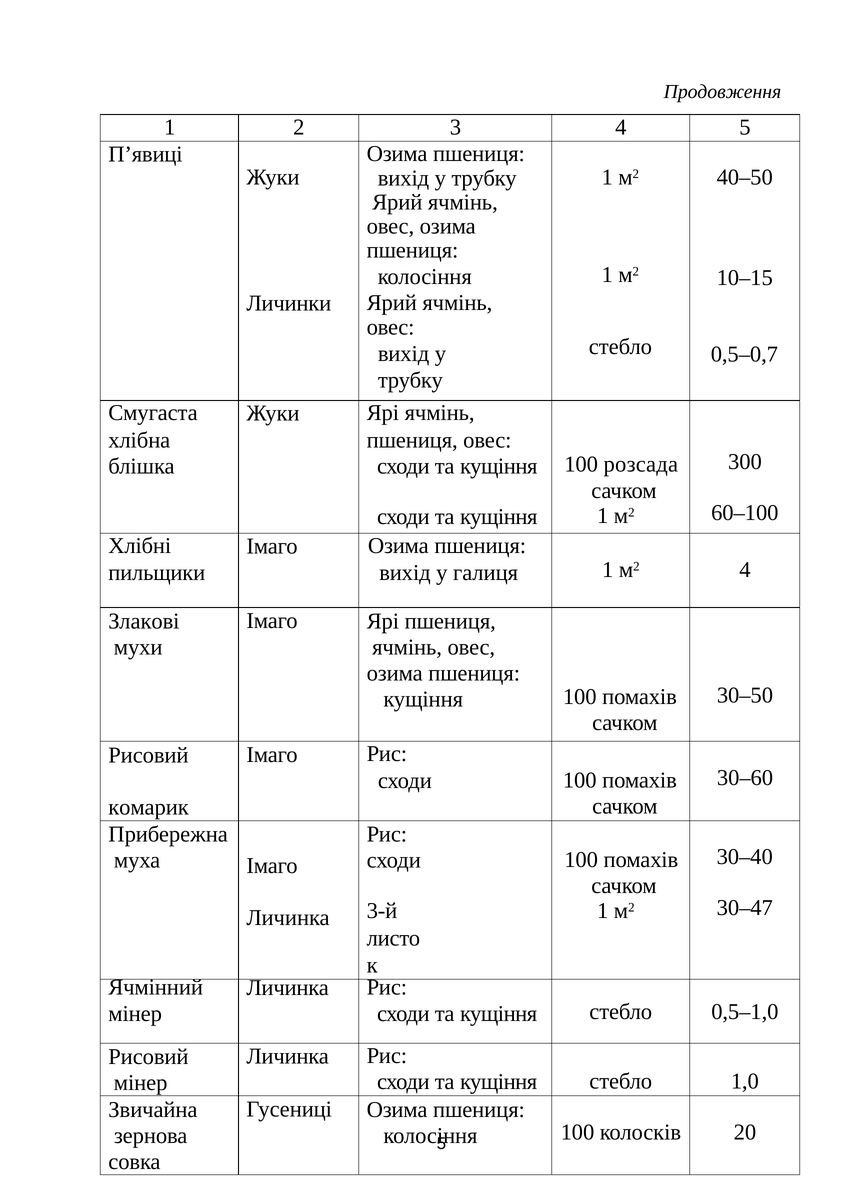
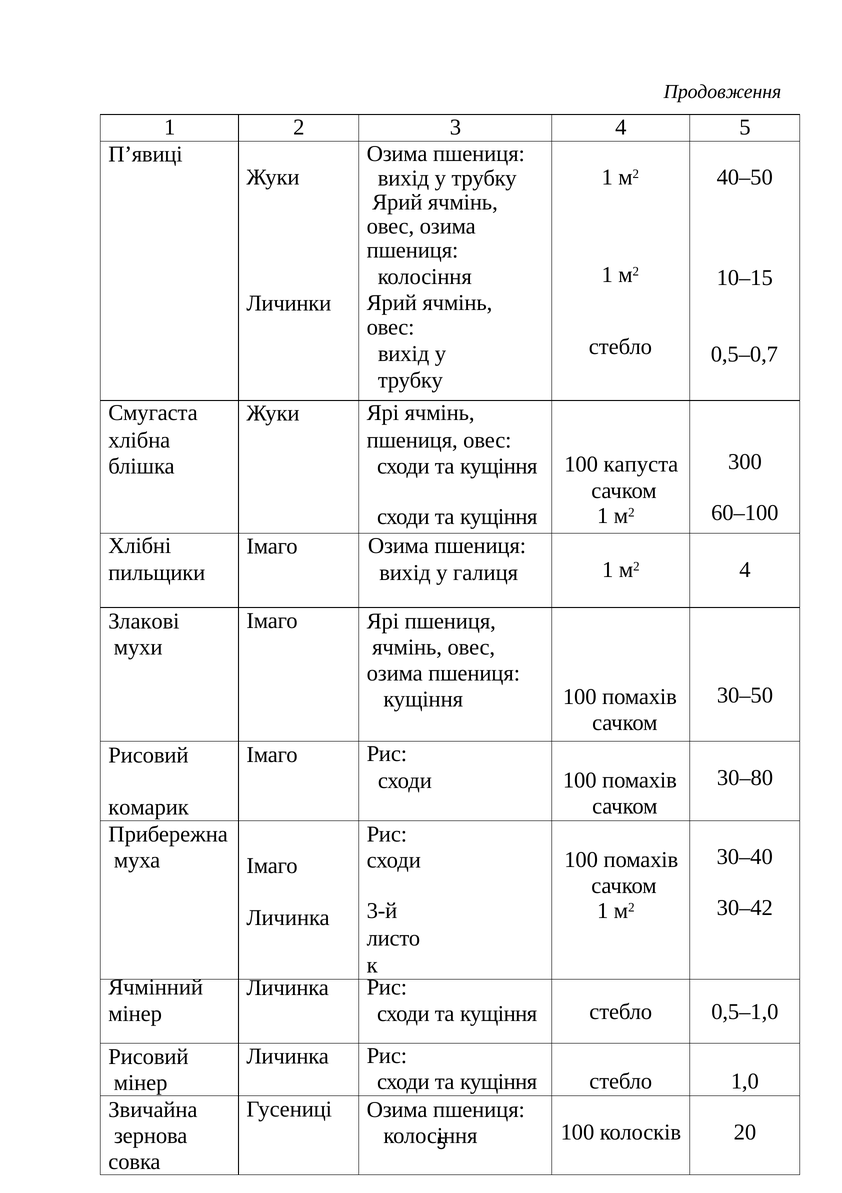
розсада: розсада -> капуста
30–60: 30–60 -> 30–80
30–47: 30–47 -> 30–42
